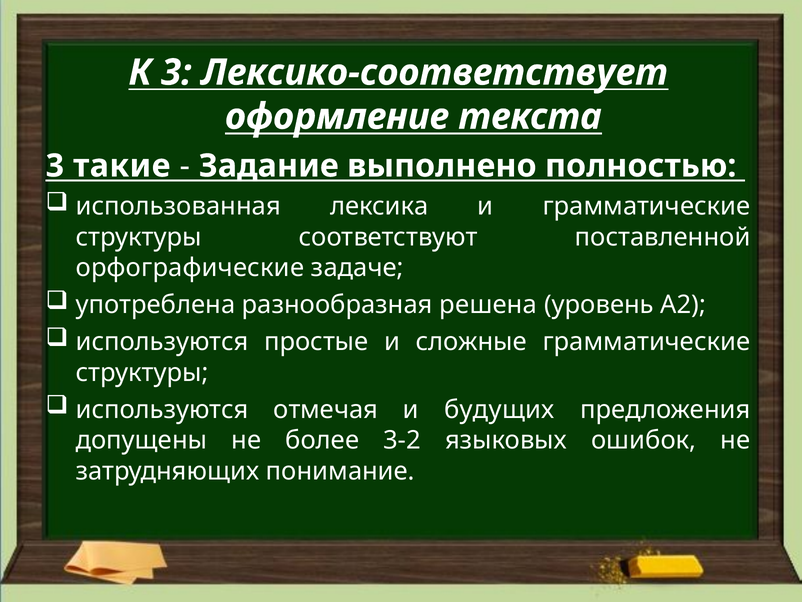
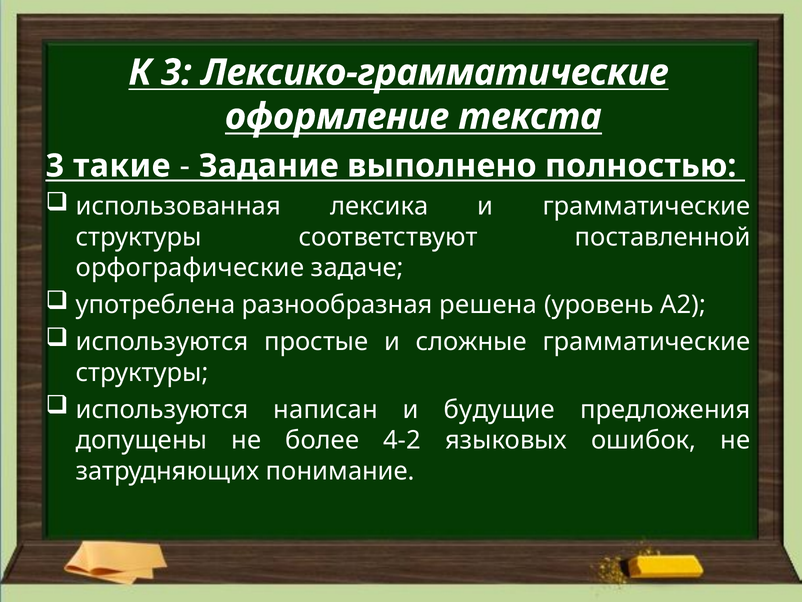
Лексико-соответствует: Лексико-соответствует -> Лексико-грамматические
отмечая: отмечая -> написан
будущих: будущих -> будущие
3-2: 3-2 -> 4-2
